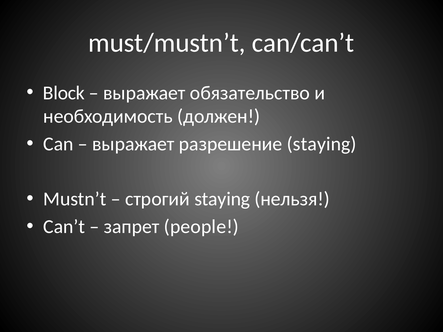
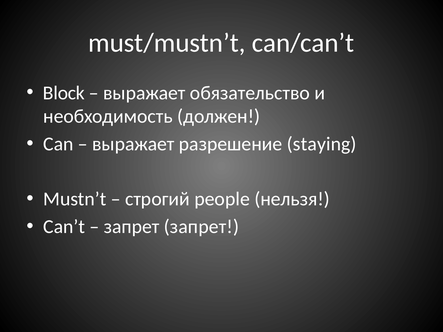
строгий staying: staying -> people
запрет people: people -> запрет
